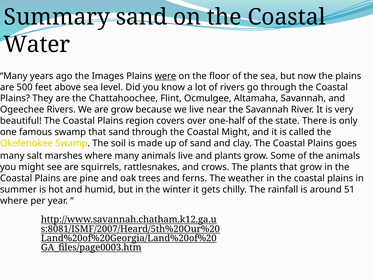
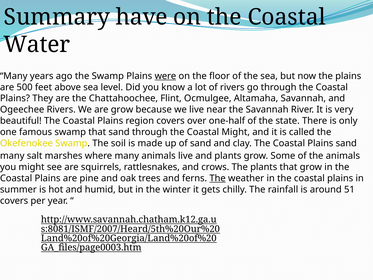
Summary sand: sand -> have
the Images: Images -> Swamp
Plains goes: goes -> sand
The at (218, 178) underline: none -> present
where at (14, 201): where -> covers
